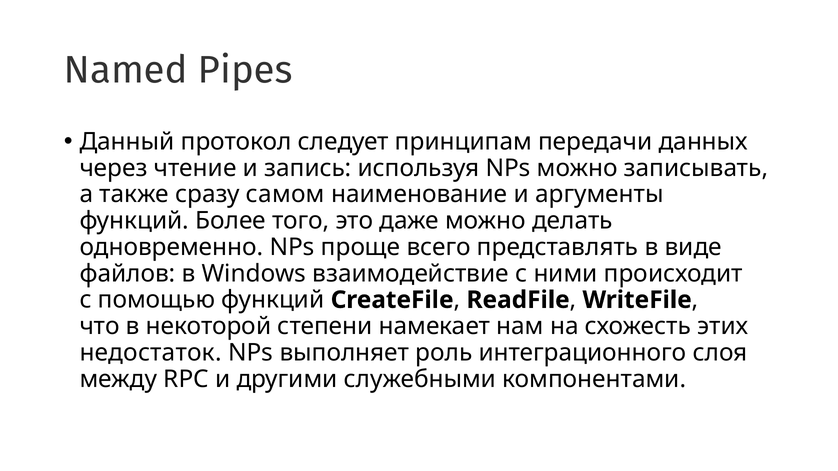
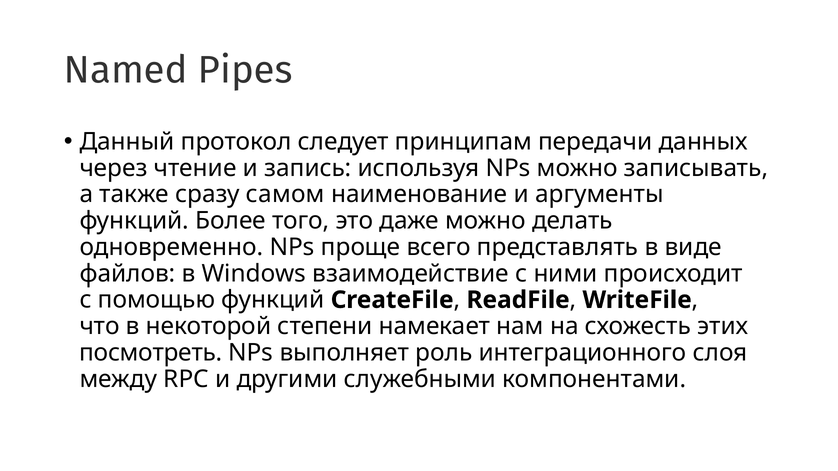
недостаток: недостаток -> посмотреть
